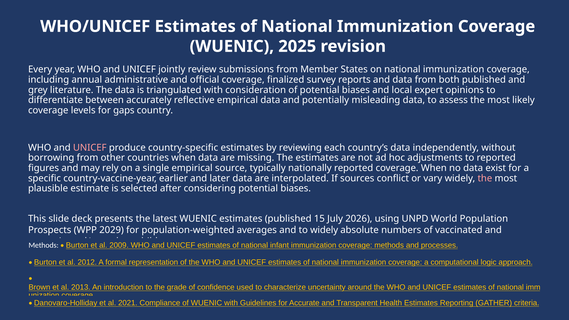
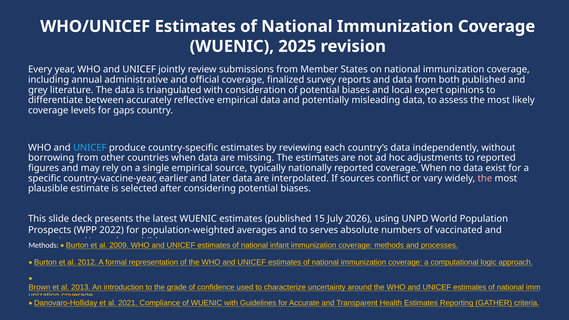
UNICEF at (90, 148) colour: pink -> light blue
2029: 2029 -> 2022
to widely: widely -> serves
